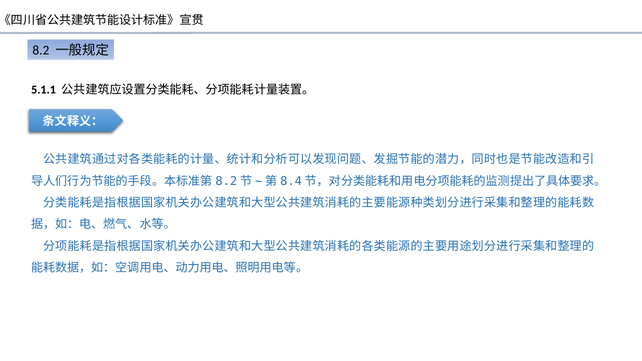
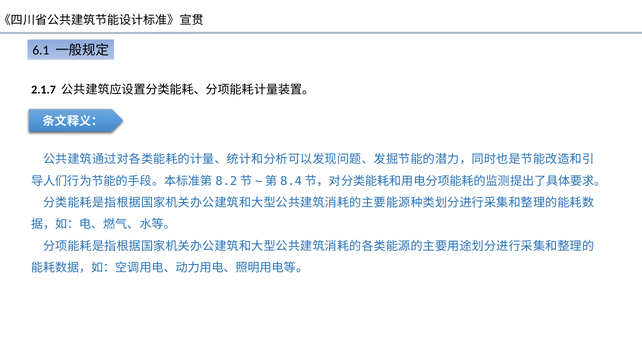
8.2: 8.2 -> 6.1
5.1.1: 5.1.1 -> 2.1.7
